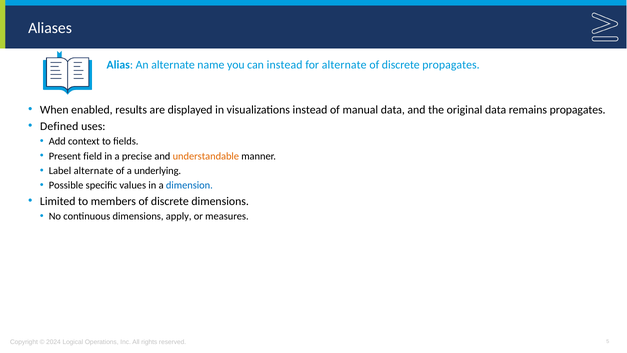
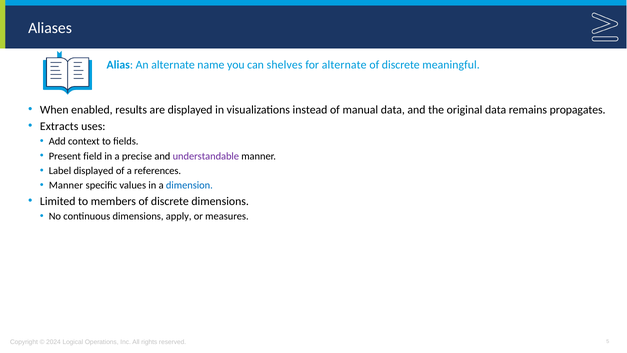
can instead: instead -> shelves
discrete propagates: propagates -> meaningful
Defined: Defined -> Extracts
understandable colour: orange -> purple
Label alternate: alternate -> displayed
underlying: underlying -> references
Possible at (66, 185): Possible -> Manner
